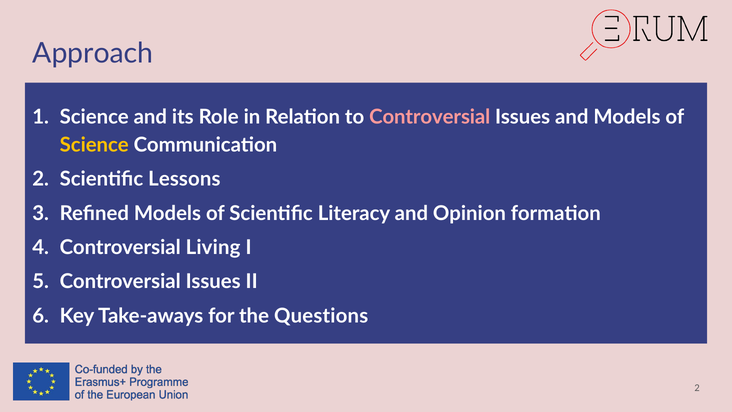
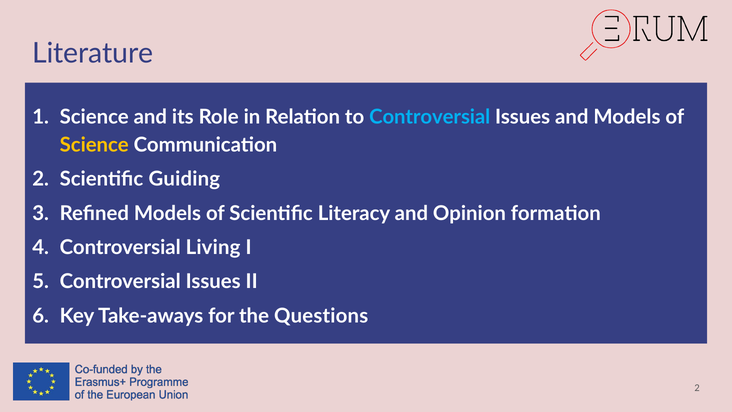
Approach: Approach -> Literature
Controversial at (430, 117) colour: pink -> light blue
Lessons: Lessons -> Guiding
